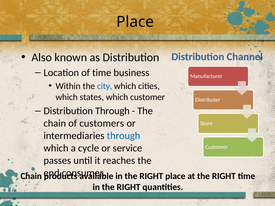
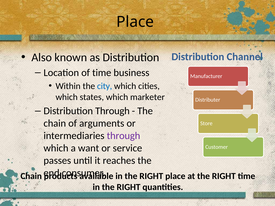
which customer: customer -> marketer
customers: customers -> arguments
through at (124, 136) colour: blue -> purple
cycle: cycle -> want
